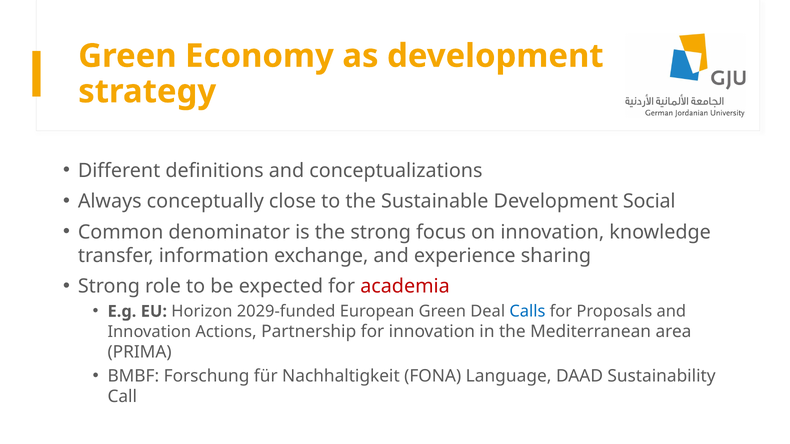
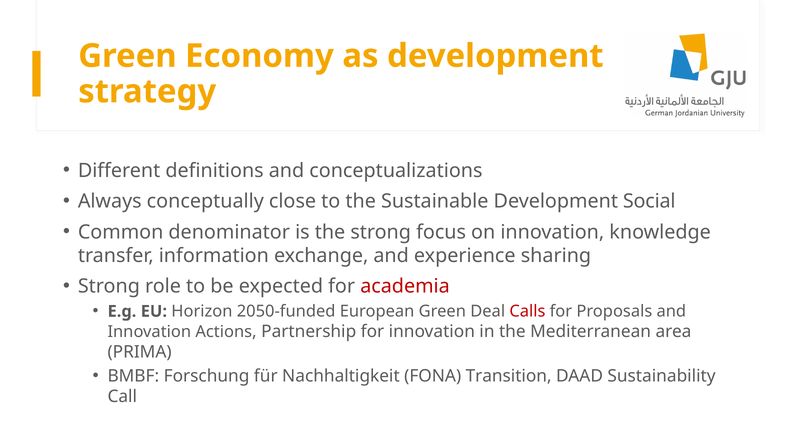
2029-funded: 2029-funded -> 2050-funded
Calls colour: blue -> red
Language: Language -> Transition
